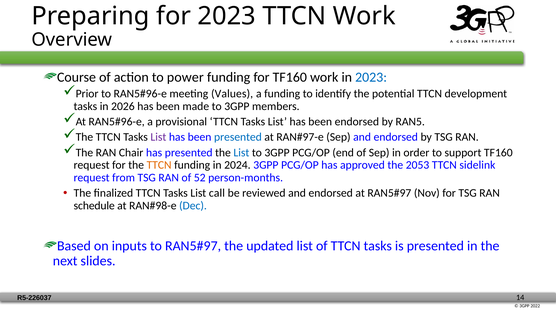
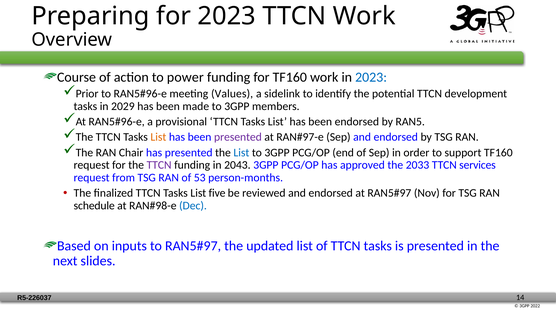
a funding: funding -> sidelink
2026: 2026 -> 2029
List at (158, 137) colour: purple -> orange
presented at (238, 137) colour: blue -> purple
TTCN at (159, 165) colour: orange -> purple
2024: 2024 -> 2043
2053: 2053 -> 2033
sidelink: sidelink -> services
52: 52 -> 53
call: call -> five
